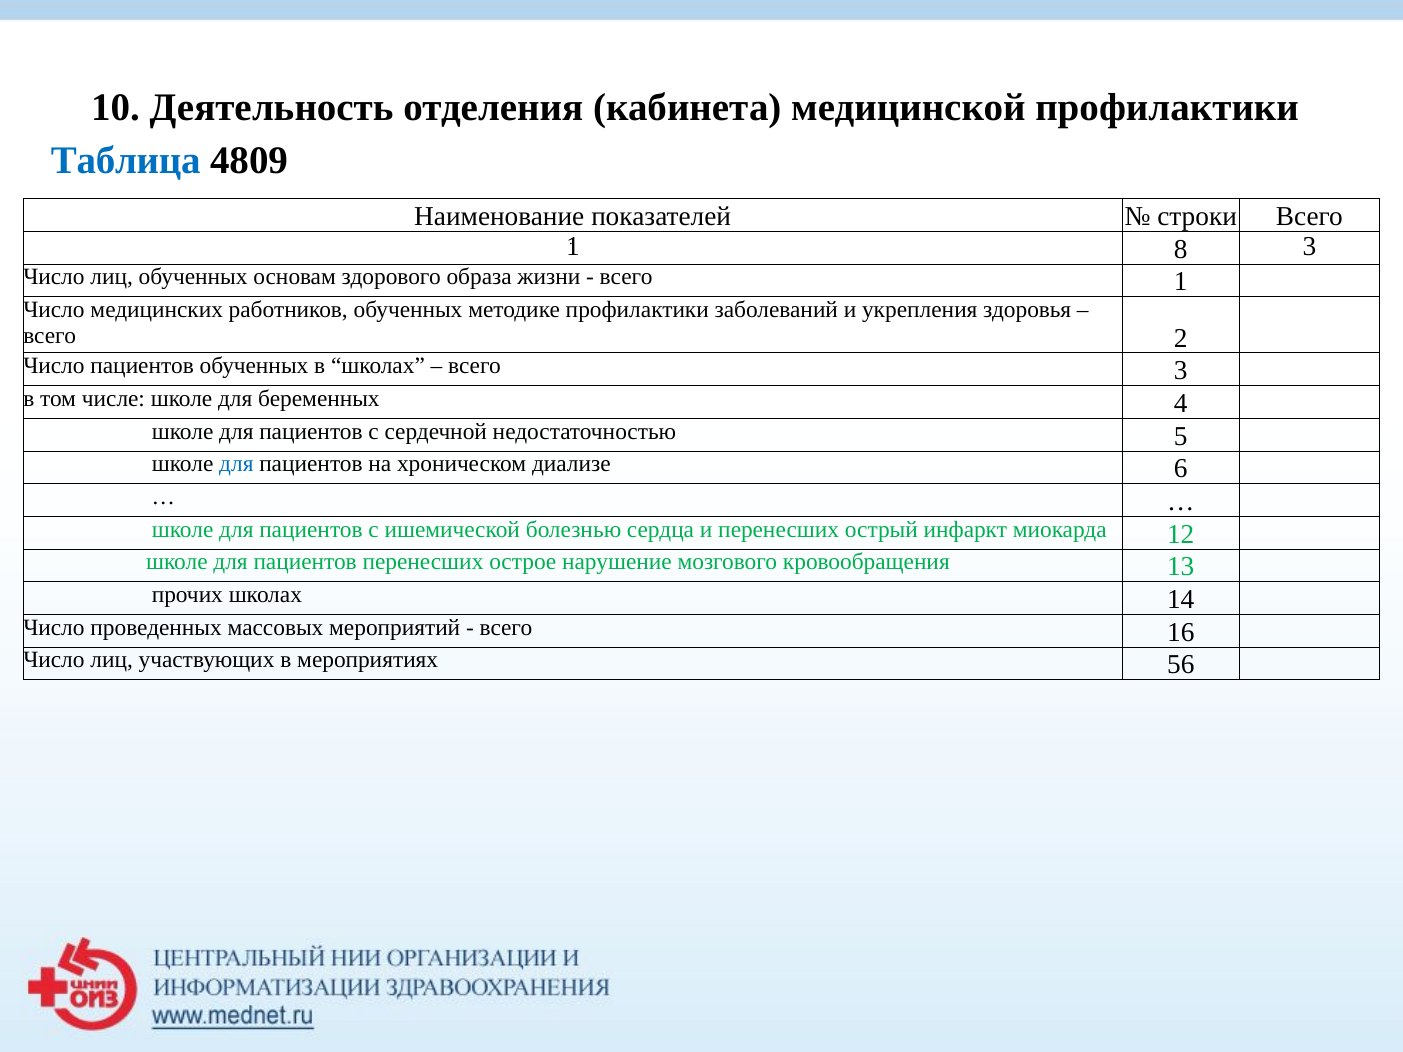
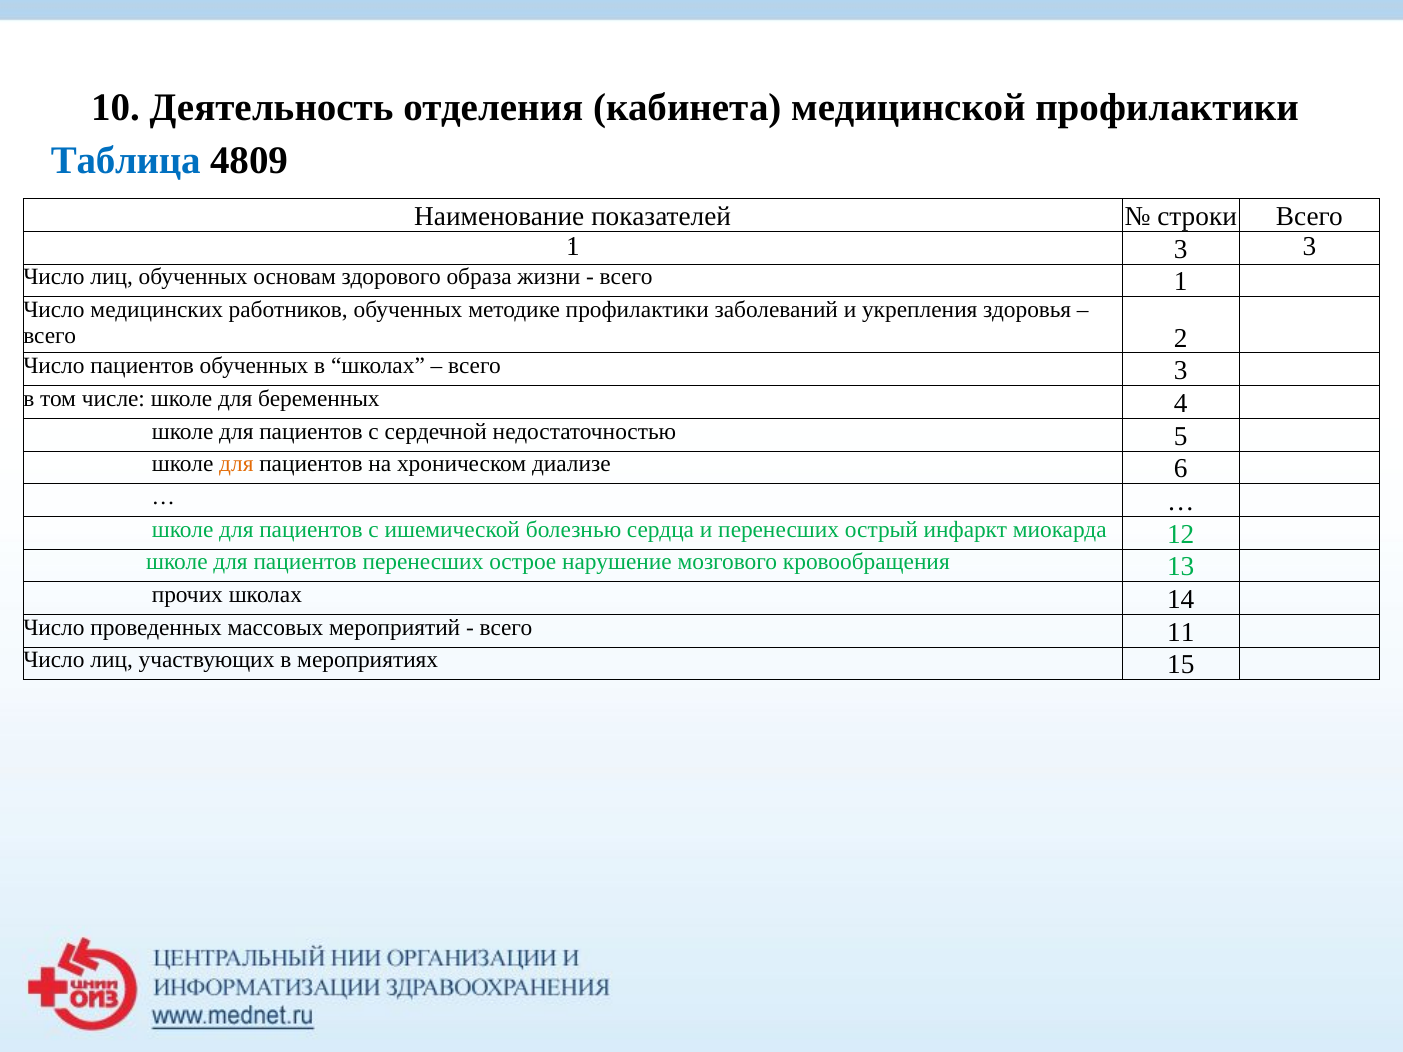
1 8: 8 -> 3
для at (236, 464) colour: blue -> orange
16: 16 -> 11
56: 56 -> 15
